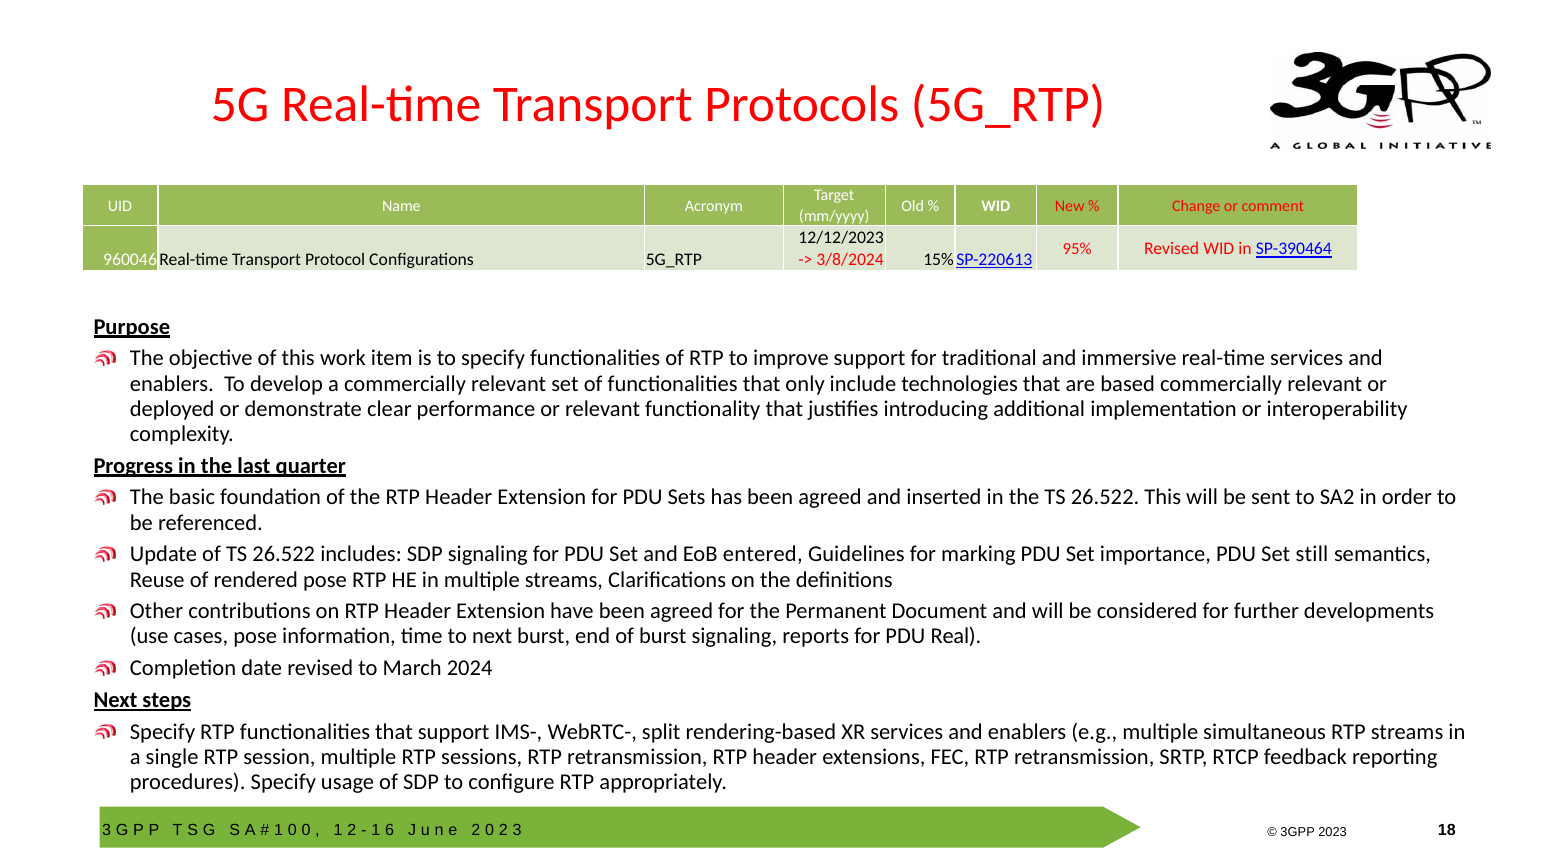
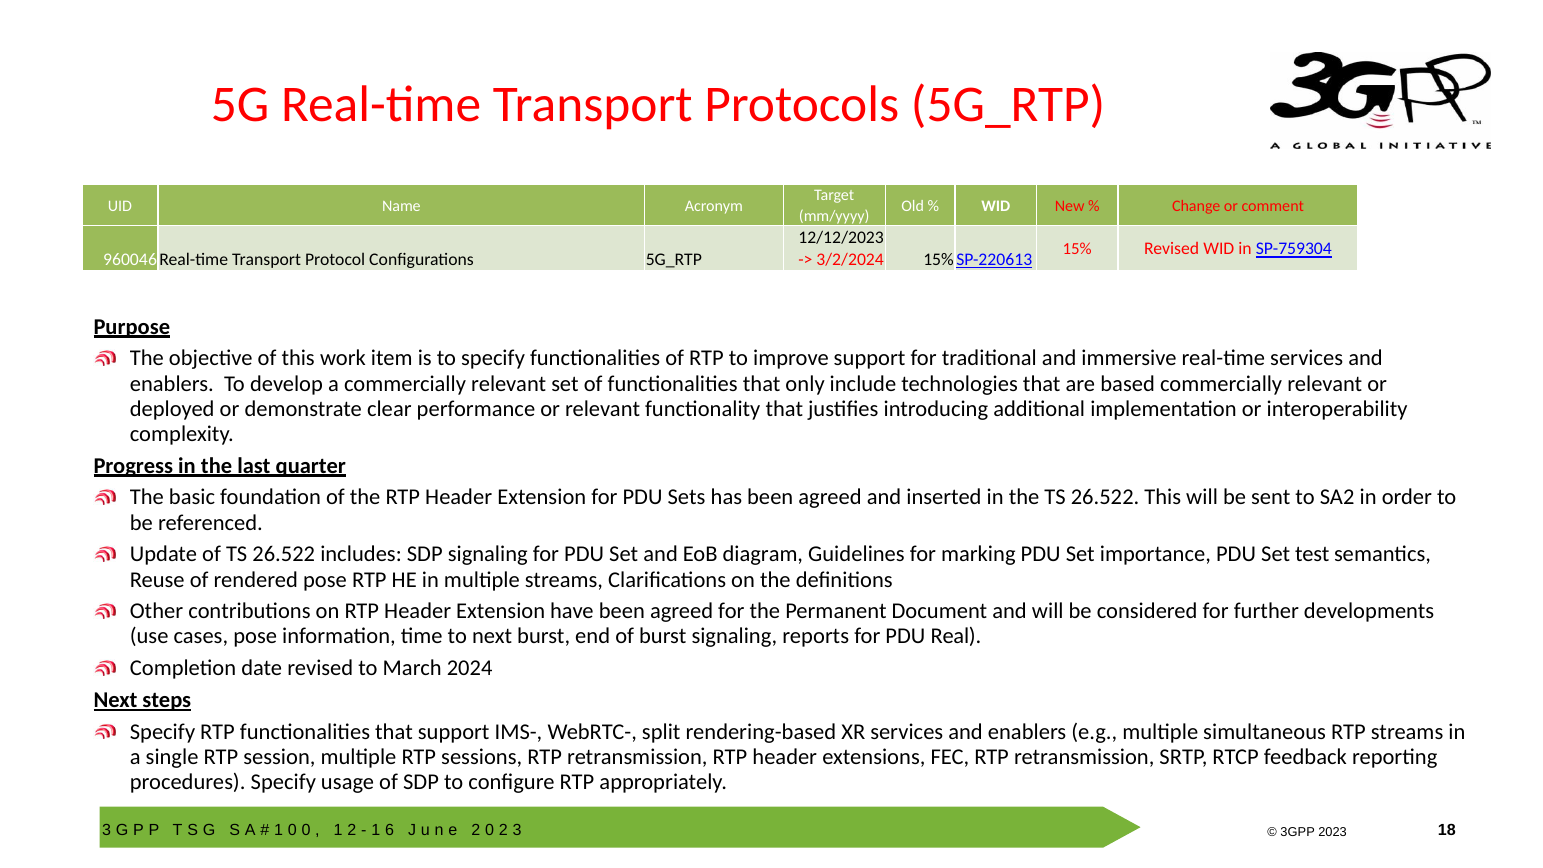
95%: 95% -> 15%
SP-390464: SP-390464 -> SP-759304
3/8/2024: 3/8/2024 -> 3/2/2024
entered: entered -> diagram
still: still -> test
